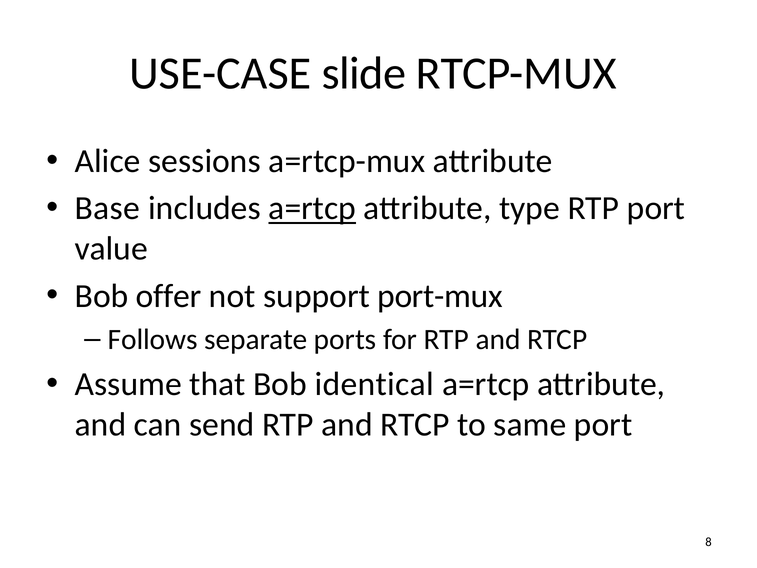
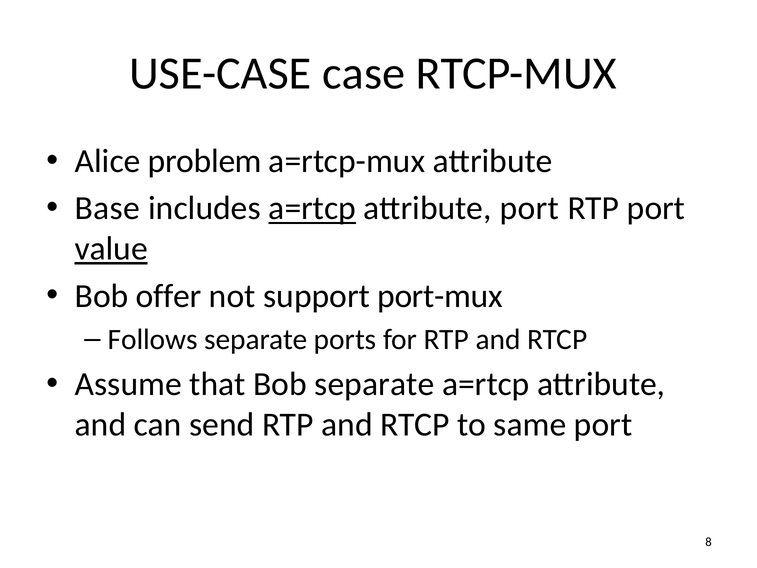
slide: slide -> case
sessions: sessions -> problem
attribute type: type -> port
value underline: none -> present
Bob identical: identical -> separate
